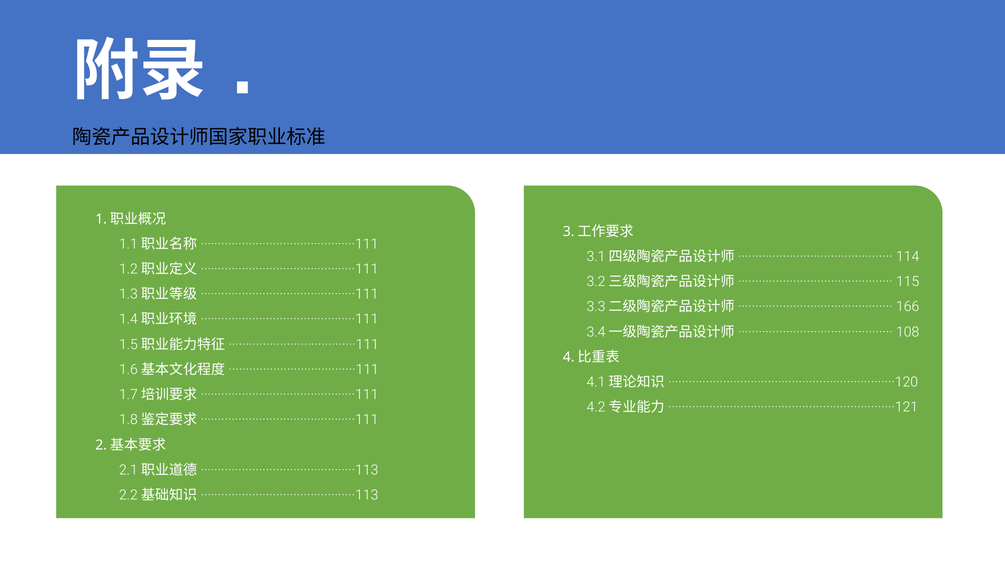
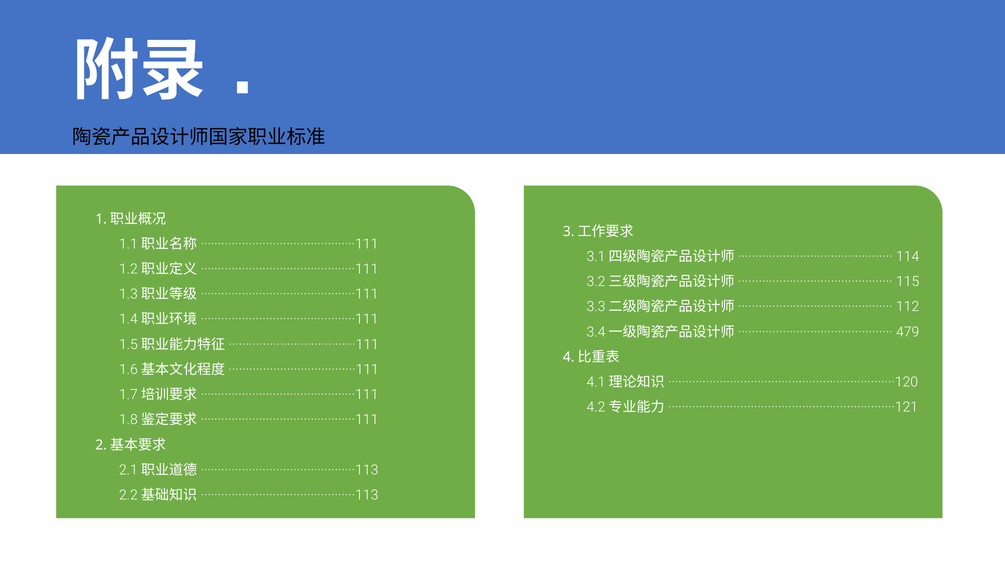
166: 166 -> 112
108: 108 -> 479
